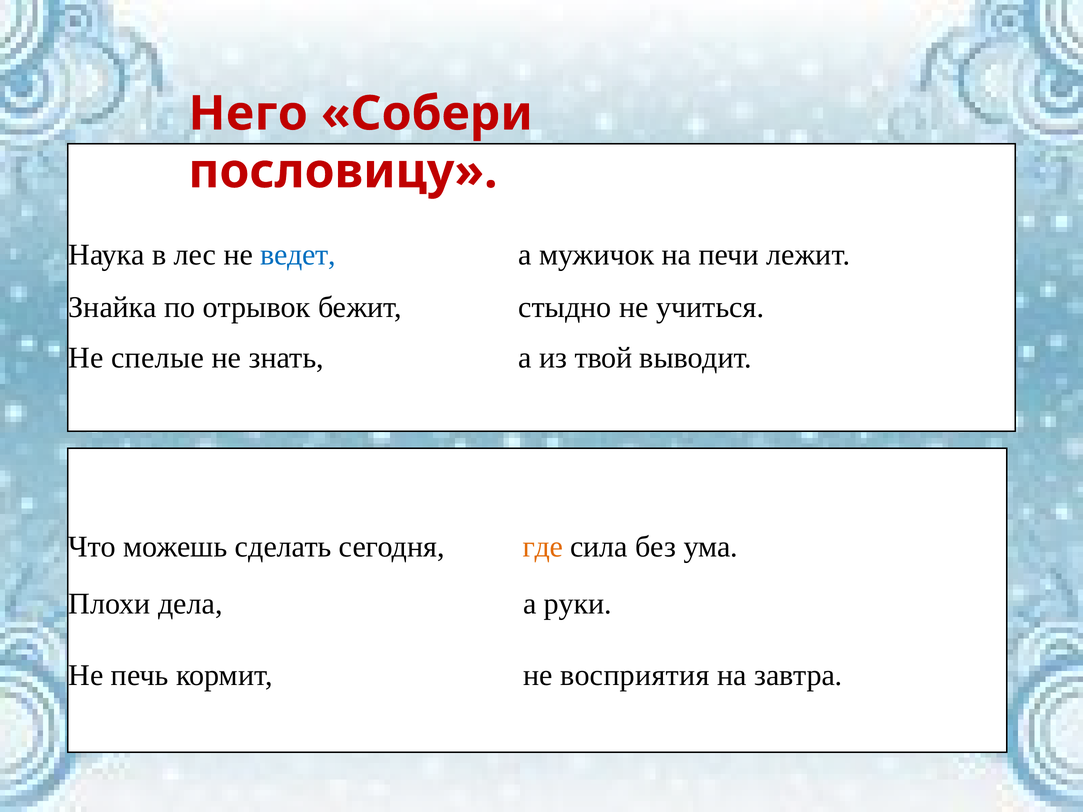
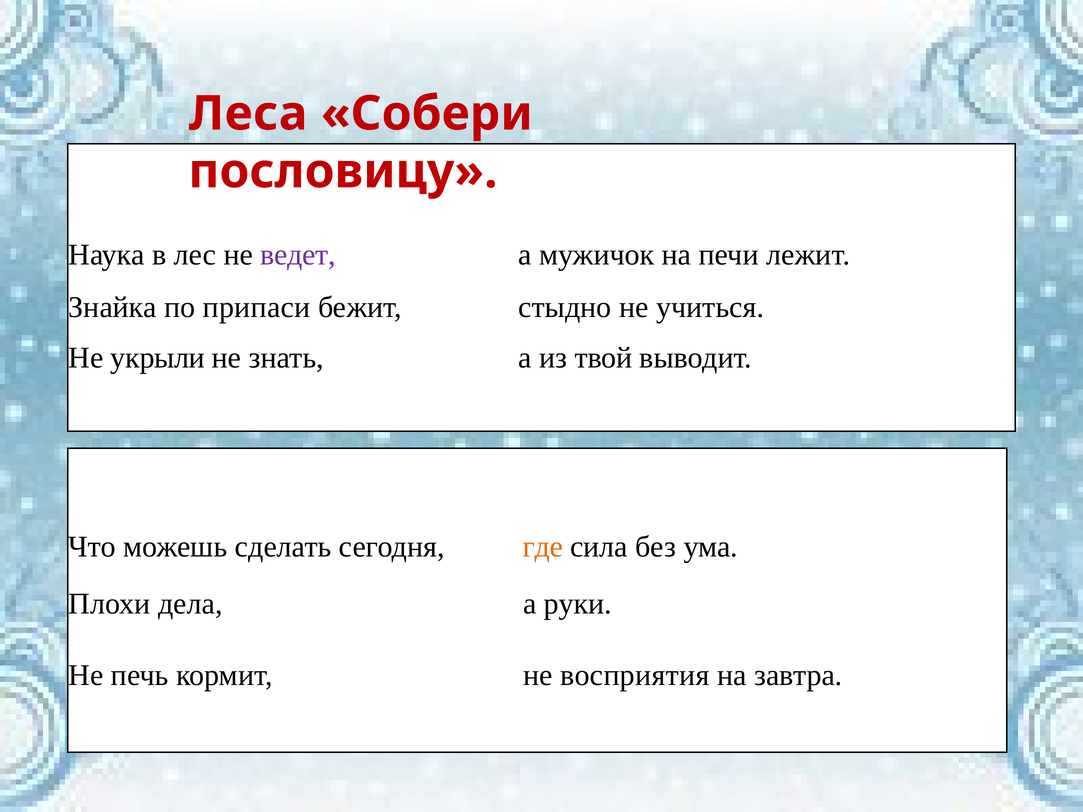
Него: Него -> Леса
ведет colour: blue -> purple
отрывок: отрывок -> припаси
спелые: спелые -> укрыли
